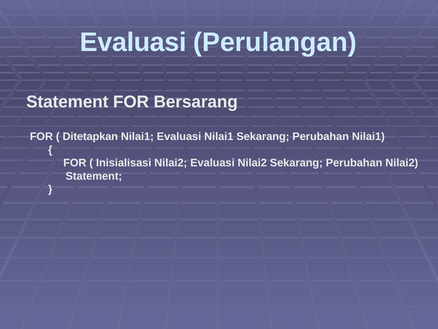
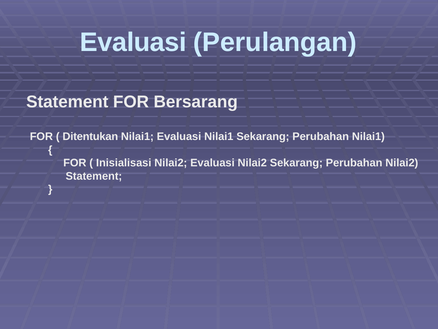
Ditetapkan: Ditetapkan -> Ditentukan
